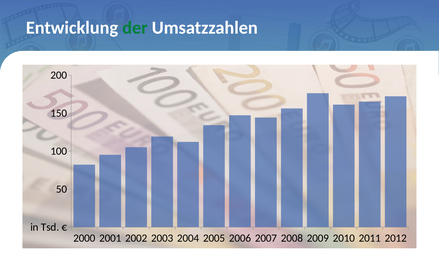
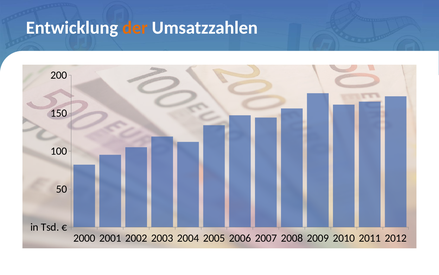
der colour: green -> orange
